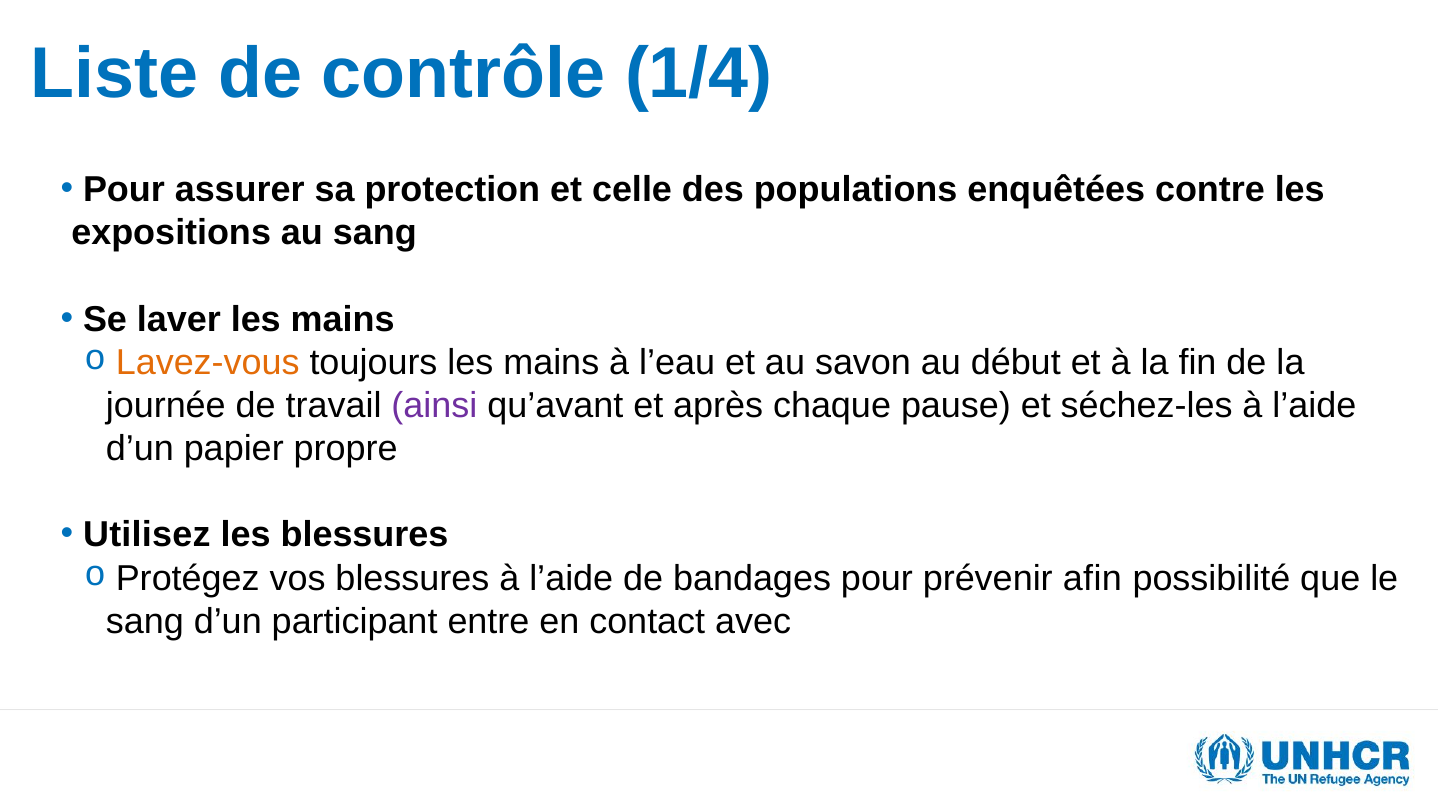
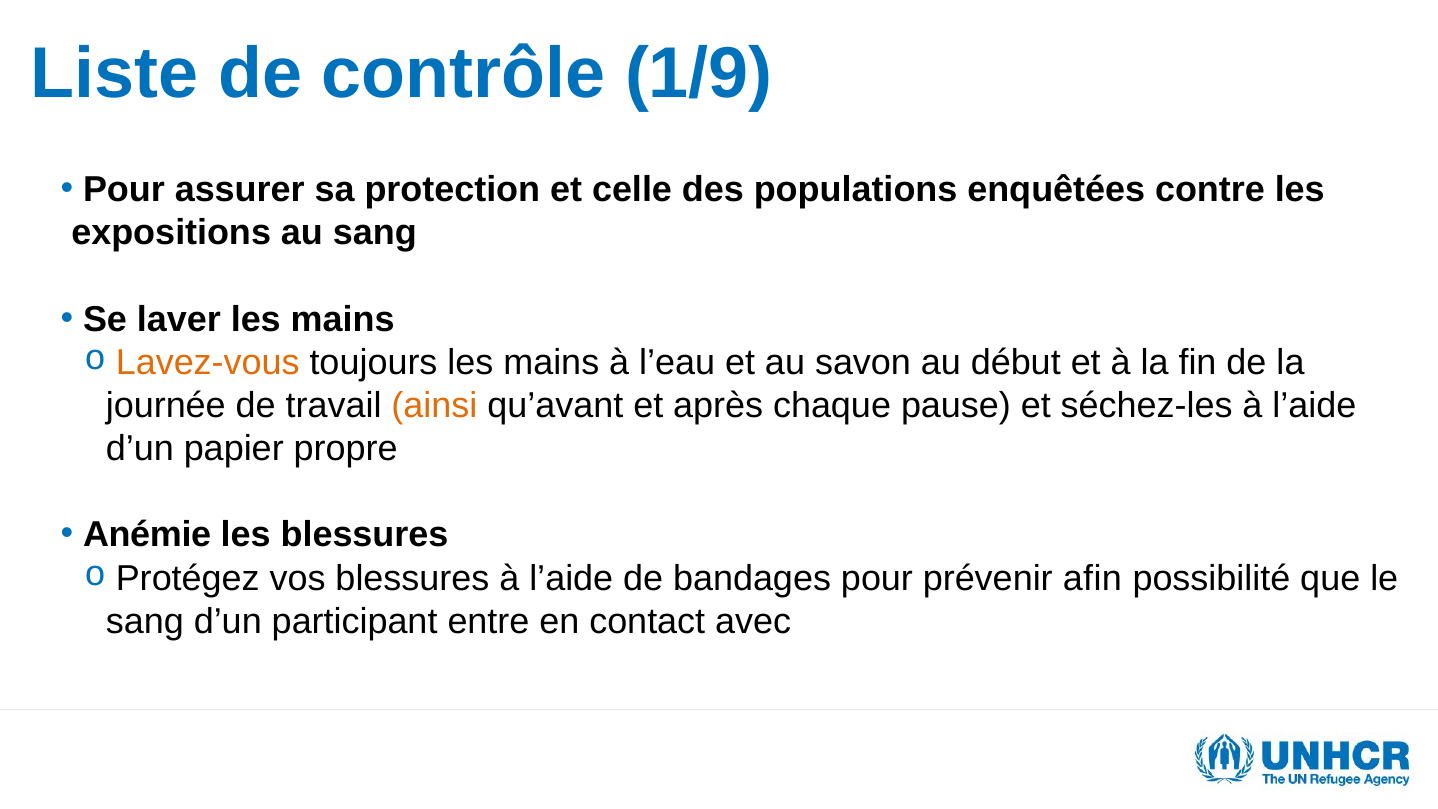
1/4: 1/4 -> 1/9
ainsi colour: purple -> orange
Utilisez: Utilisez -> Anémie
